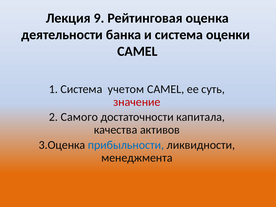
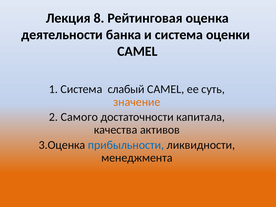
9: 9 -> 8
учетом: учетом -> слабый
значение colour: red -> orange
